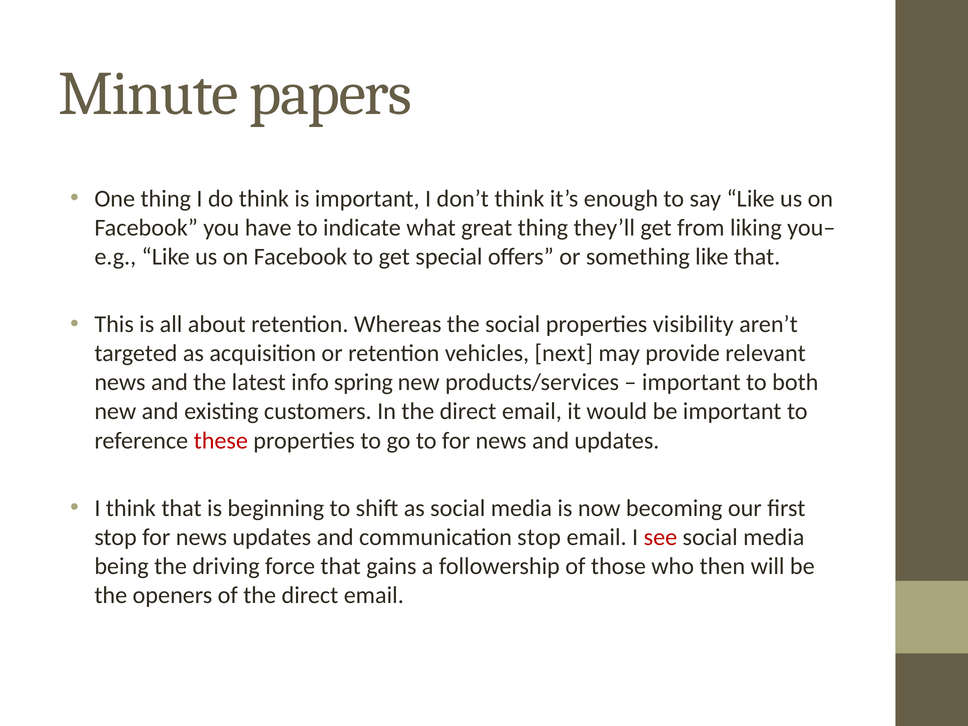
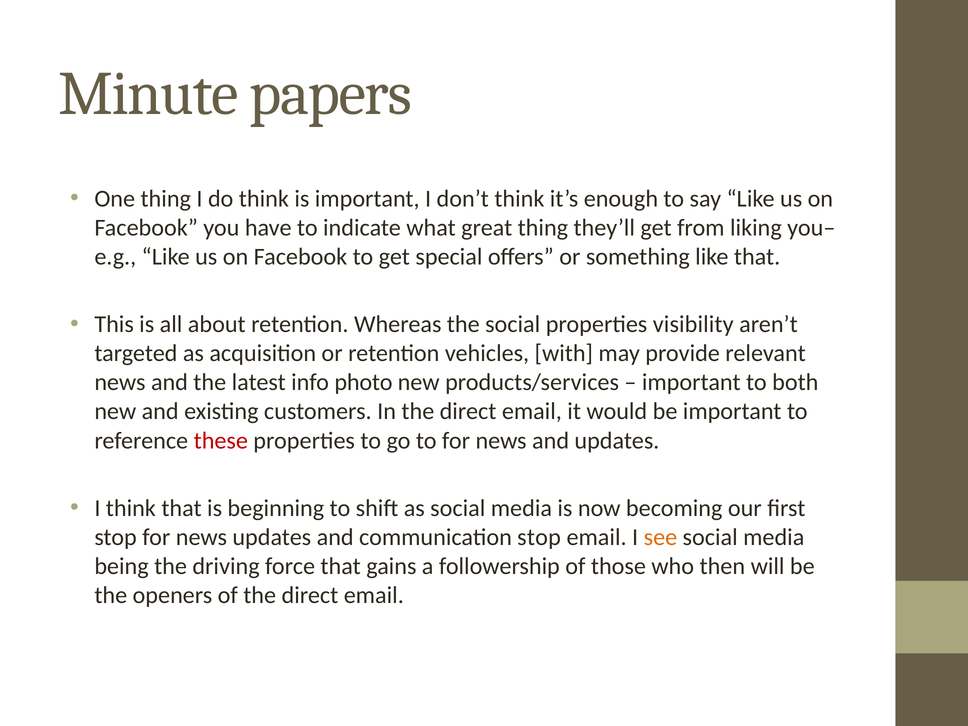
next: next -> with
spring: spring -> photo
see colour: red -> orange
